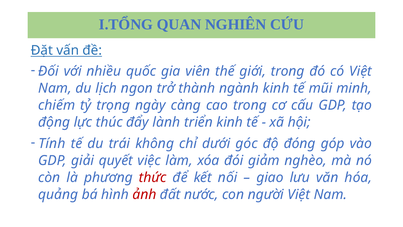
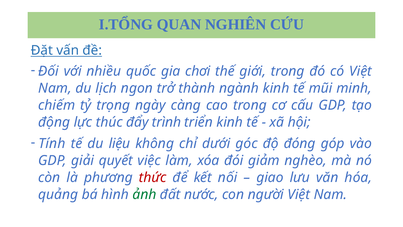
viên: viên -> chơi
lành: lành -> trình
trái: trái -> liệu
ảnh colour: red -> green
